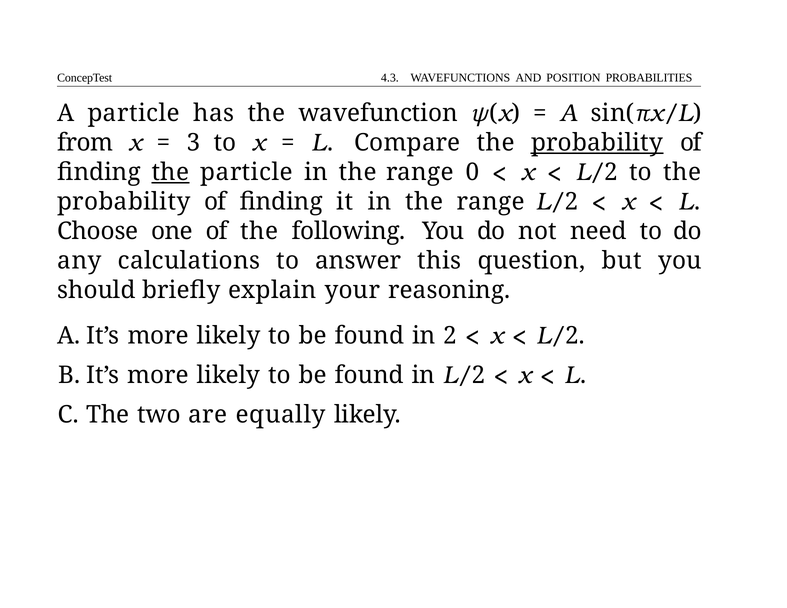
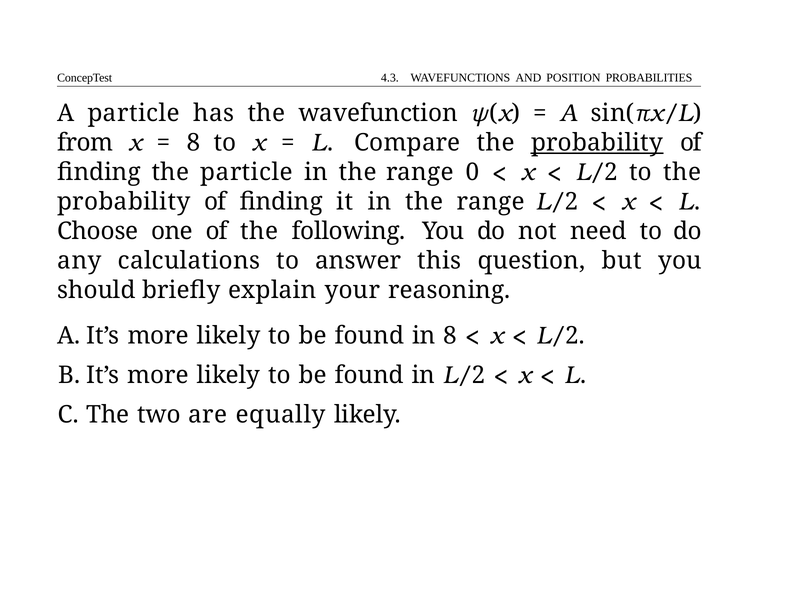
3 at (193, 143): 3 -> 8
the at (170, 172) underline: present -> none
in 2: 2 -> 8
